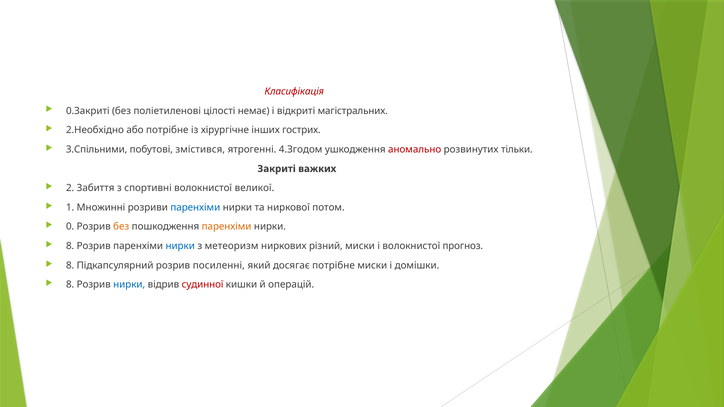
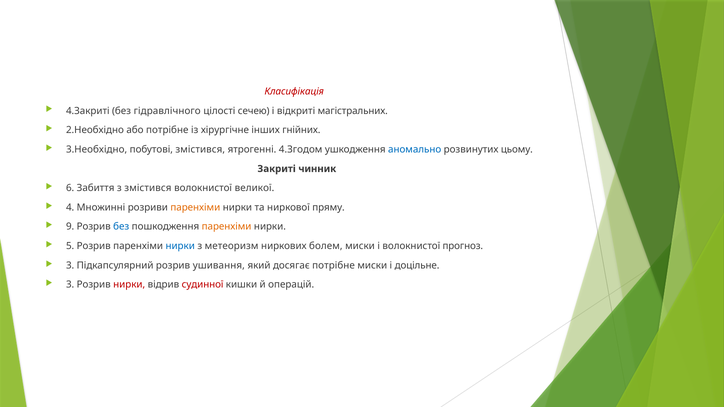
0.Закриті: 0.Закриті -> 4.Закриті
поліетиленові: поліетиленові -> гідравлічного
немає: немає -> сечею
гострих: гострих -> гнійних
3.Спільними: 3.Спільними -> 3.Необхідно
аномально colour: red -> blue
тільки: тільки -> цьому
важких: важких -> чинник
2: 2 -> 6
з спортивні: спортивні -> змістився
1: 1 -> 4
паренхіми at (195, 208) colour: blue -> orange
потом: потом -> пряму
0: 0 -> 9
без at (121, 227) colour: orange -> blue
8 at (70, 246): 8 -> 5
різний: різний -> болем
8 at (70, 266): 8 -> 3
посиленні: посиленні -> ушивання
домішки: домішки -> доцільне
8 at (70, 285): 8 -> 3
нирки at (129, 285) colour: blue -> red
